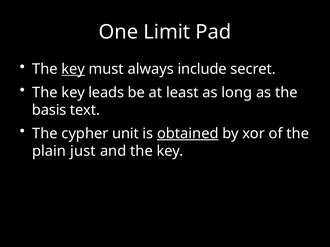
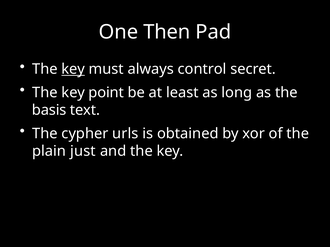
Limit: Limit -> Then
include: include -> control
leads: leads -> point
unit: unit -> urls
obtained underline: present -> none
